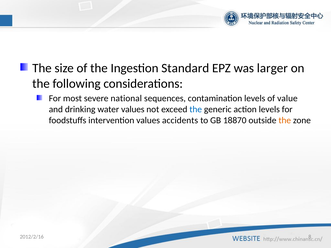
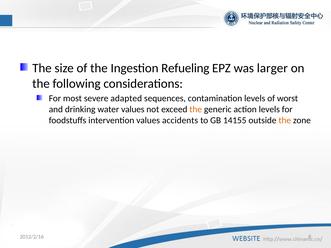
Standard: Standard -> Refueling
national: national -> adapted
value: value -> worst
the at (196, 110) colour: blue -> orange
18870: 18870 -> 14155
